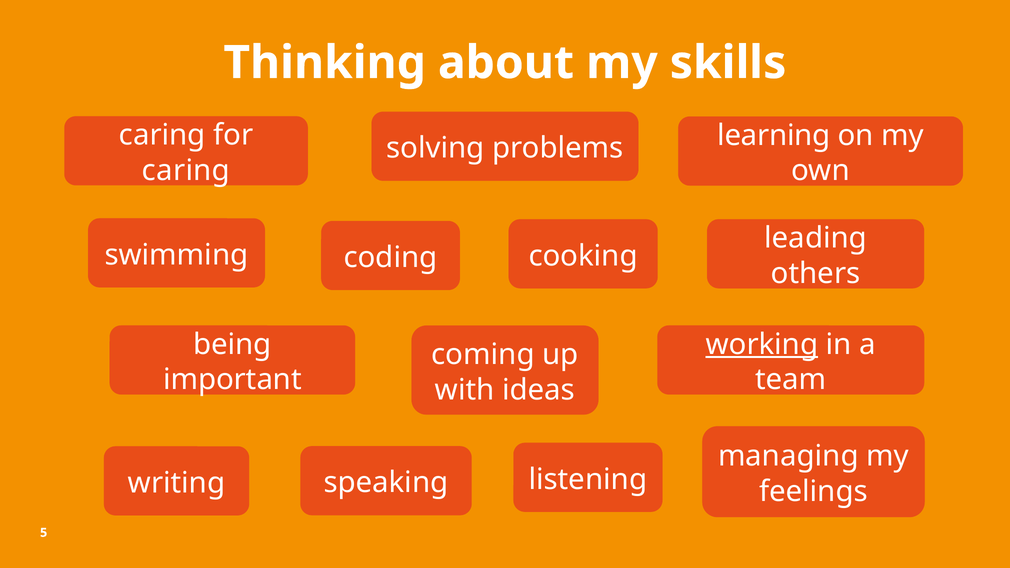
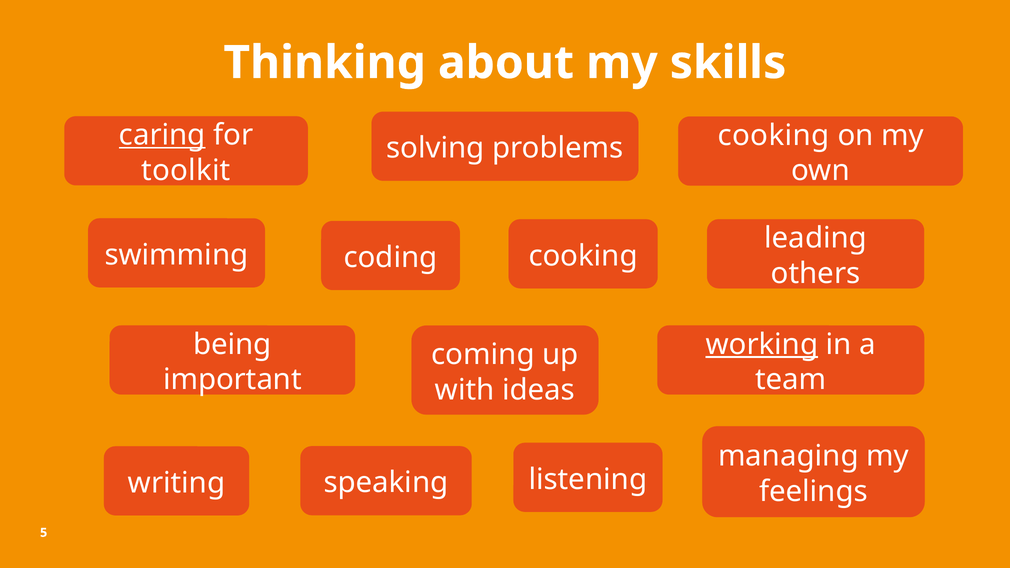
caring at (162, 135) underline: none -> present
learning at (774, 135): learning -> cooking
caring at (186, 171): caring -> toolkit
